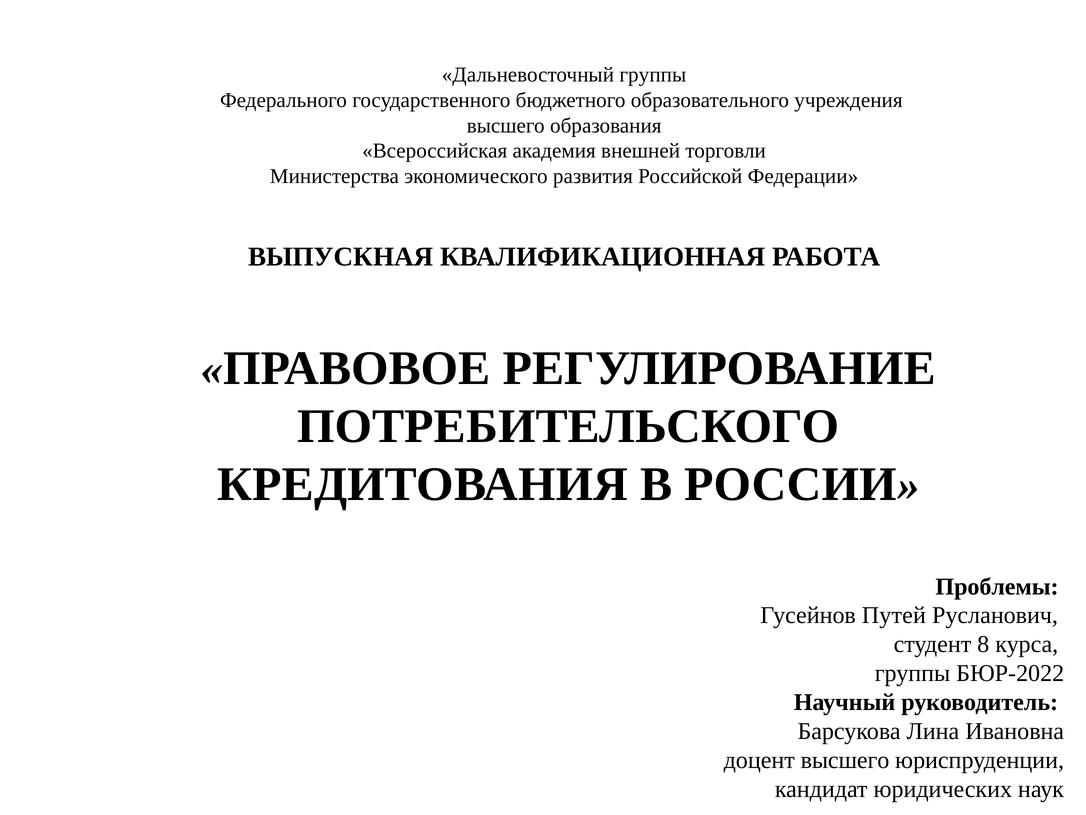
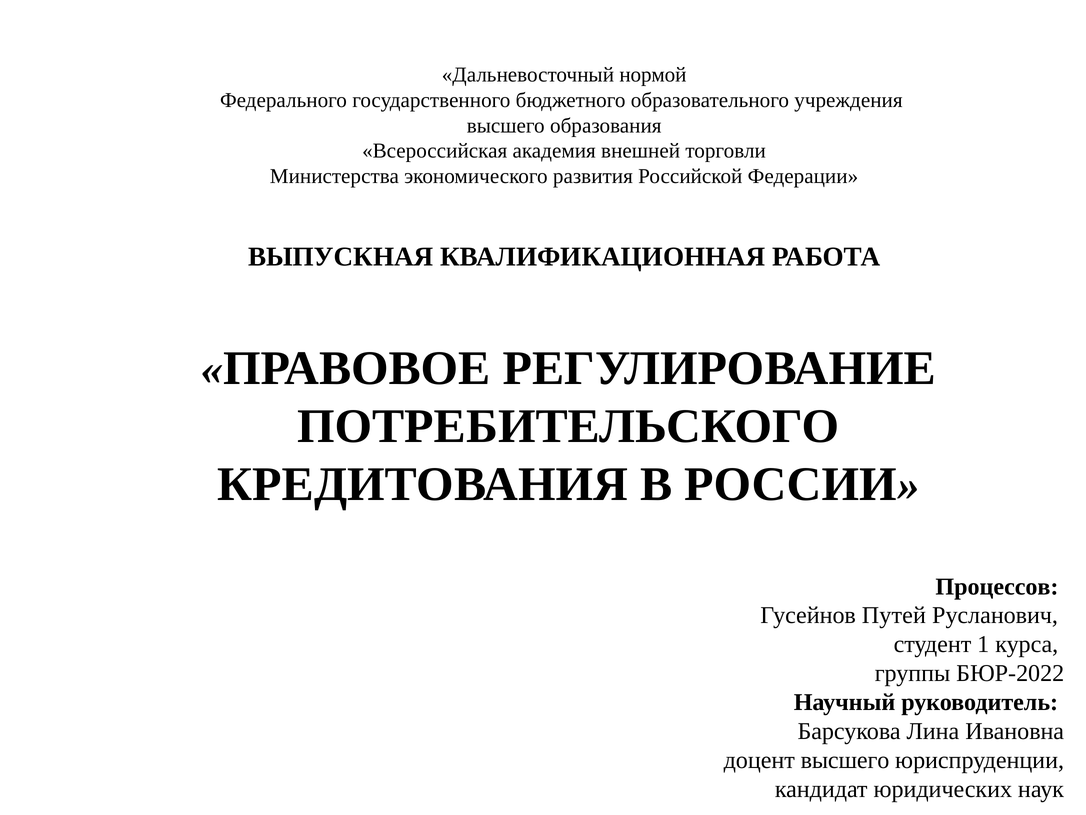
Дальневосточный группы: группы -> нормой
Проблемы: Проблемы -> Процессов
8: 8 -> 1
